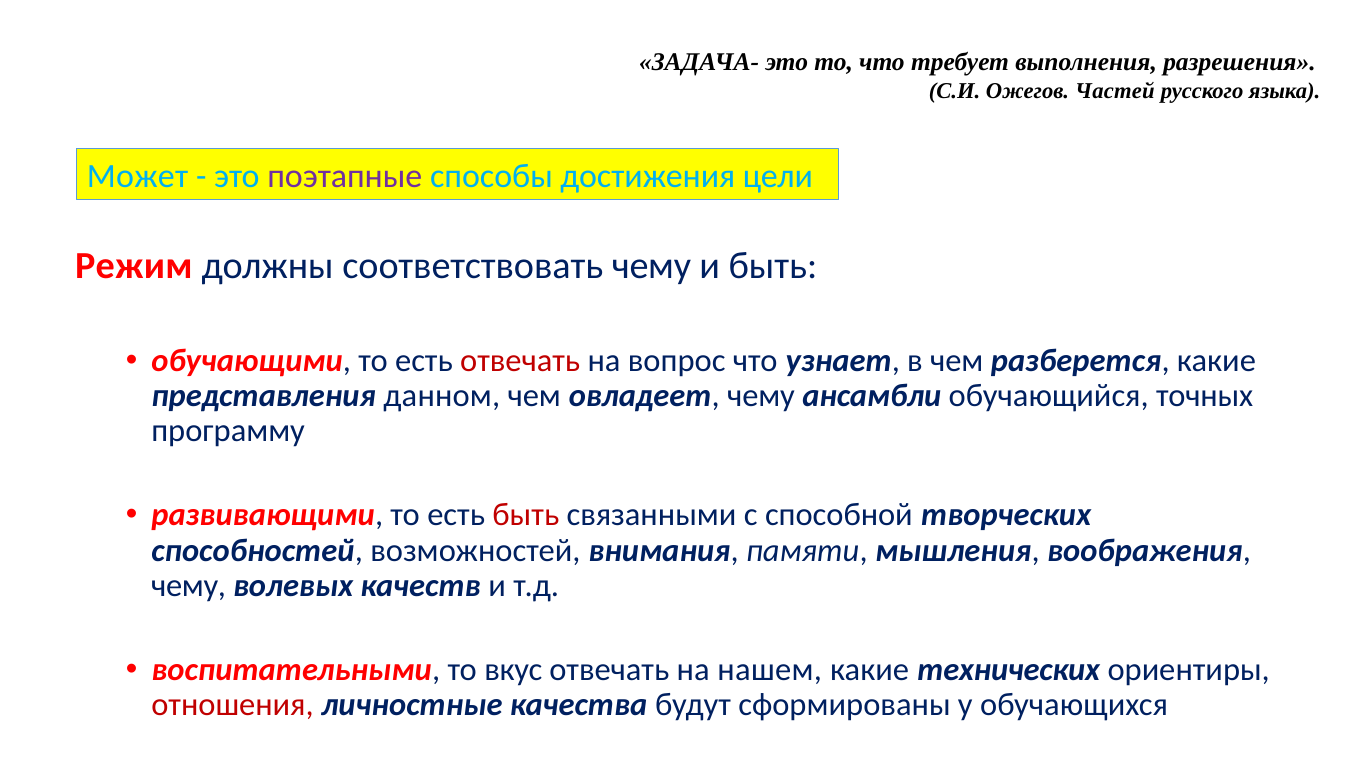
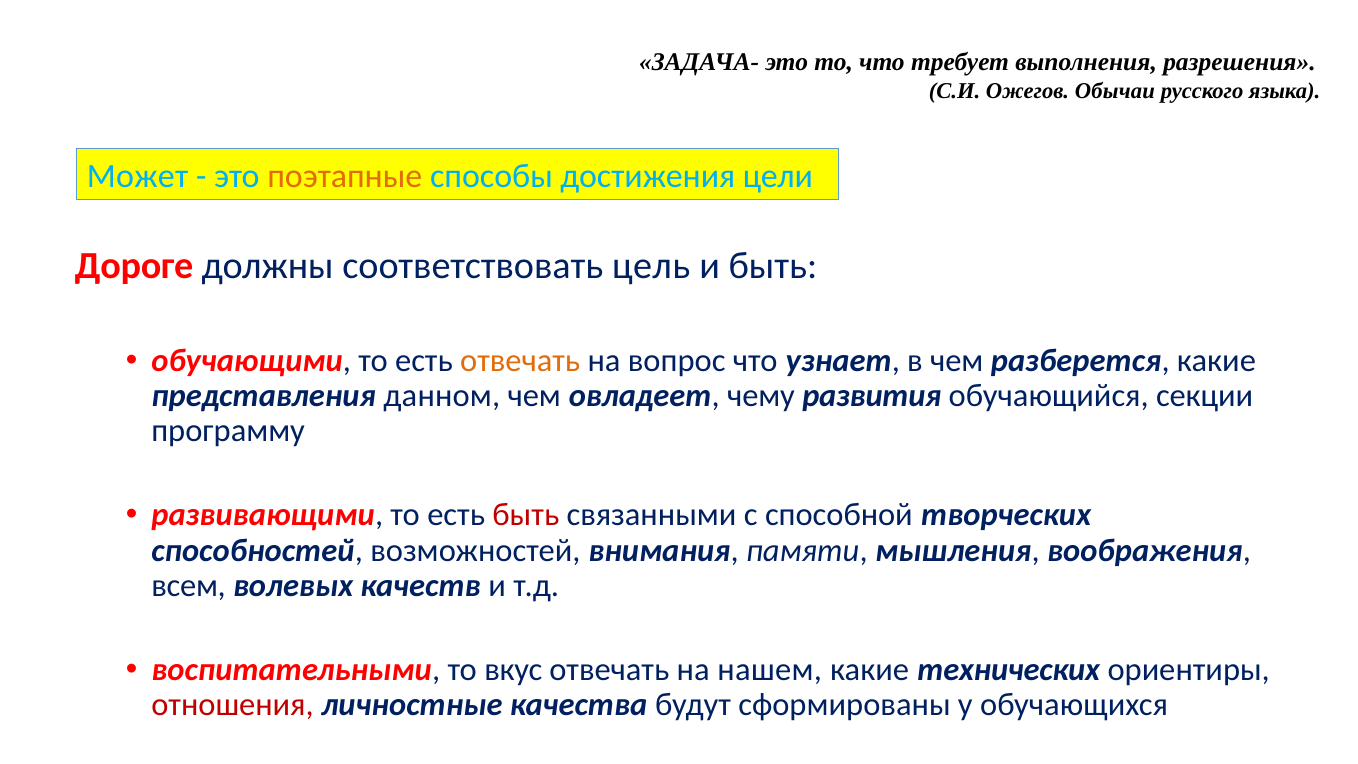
Частей: Частей -> Обычаи
поэтапные colour: purple -> orange
Режим: Режим -> Дороге
соответствовать чему: чему -> цель
отвечать at (520, 361) colour: red -> orange
ансамбли: ансамбли -> развития
точных: точных -> секции
чему at (189, 585): чему -> всем
